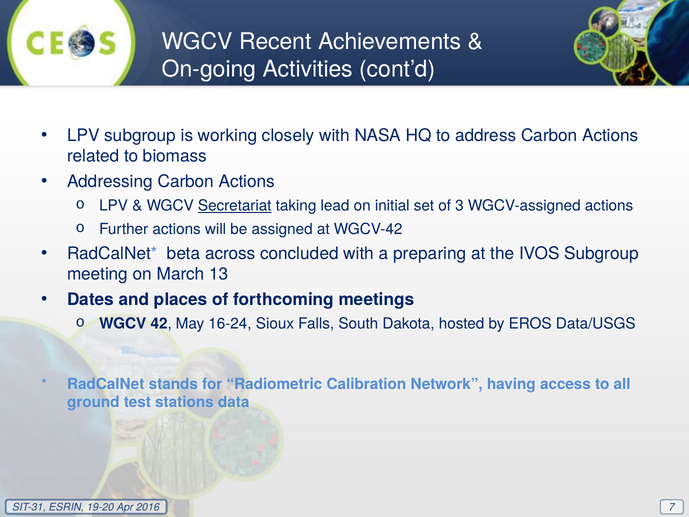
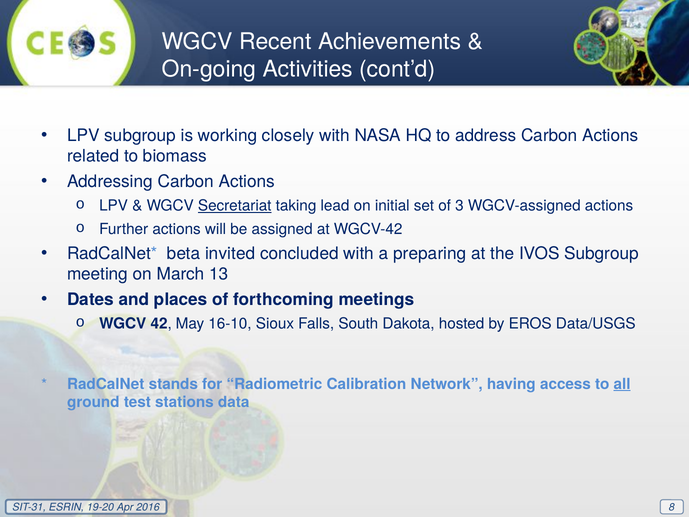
across: across -> invited
16-24: 16-24 -> 16-10
all underline: none -> present
7: 7 -> 8
